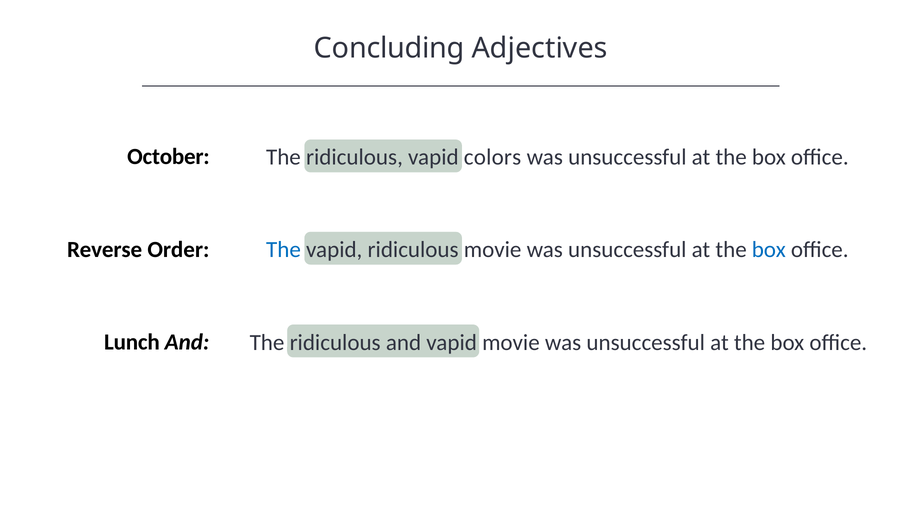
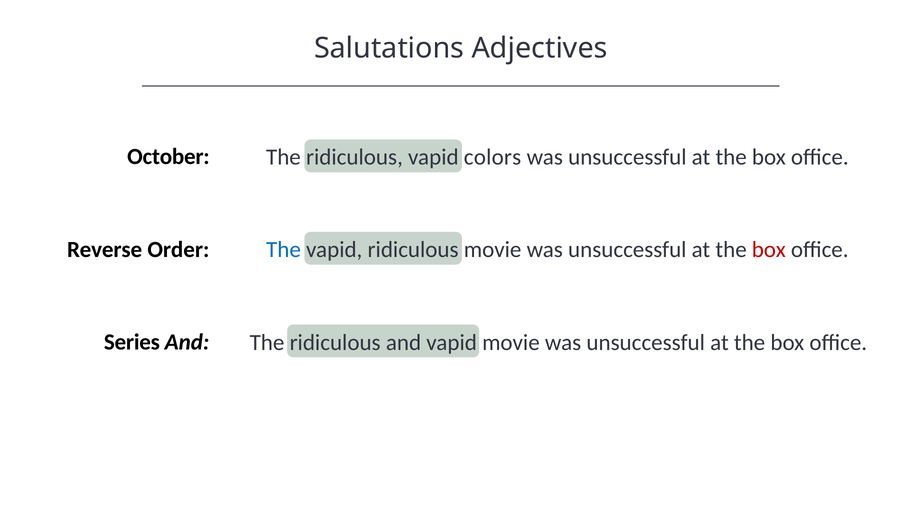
Concluding: Concluding -> Salutations
box at (769, 250) colour: blue -> red
Lunch: Lunch -> Series
